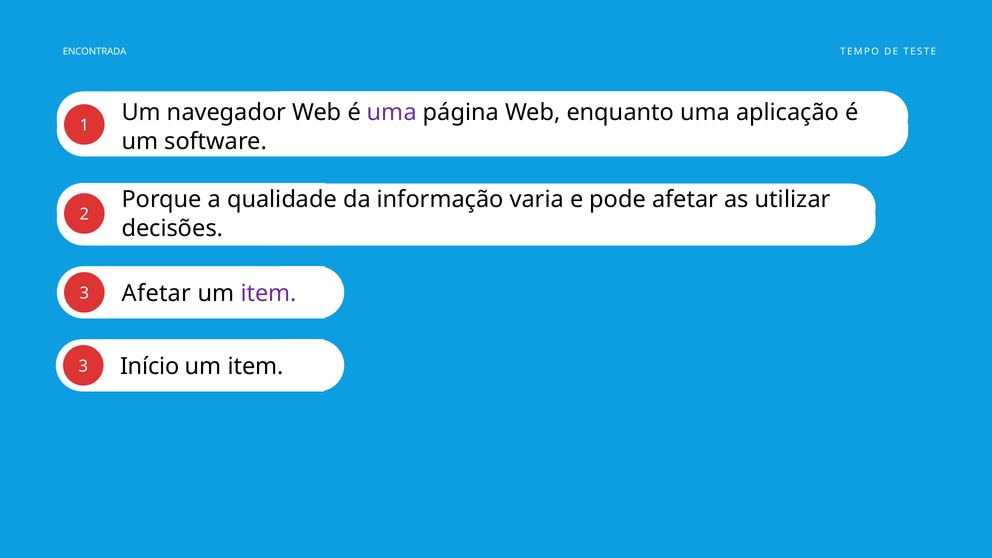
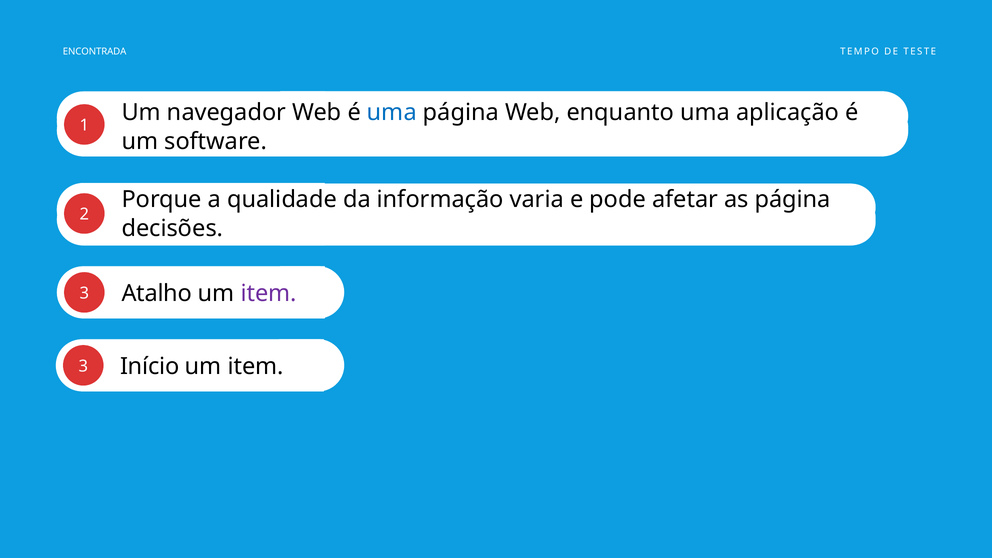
uma at (392, 112) colour: purple -> blue
as utilizar: utilizar -> página
Afetar at (157, 293): Afetar -> Atalho
